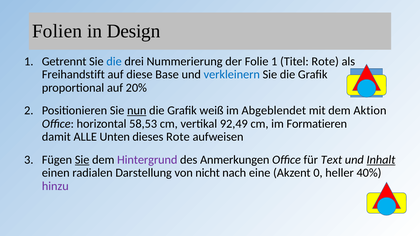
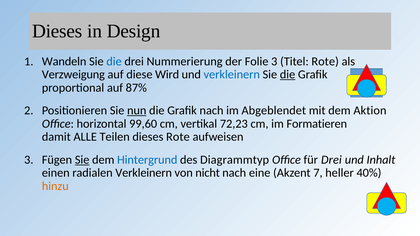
Folien at (57, 31): Folien -> Dieses
Getrennt: Getrennt -> Wandeln
Folie 1: 1 -> 3
Freihandstift: Freihandstift -> Verzweigung
Base: Base -> Wird
die at (288, 75) underline: none -> present
20%: 20% -> 87%
Grafik weiß: weiß -> nach
58,53: 58,53 -> 99,60
92,49: 92,49 -> 72,23
Unten: Unten -> Teilen
Hintergrund colour: purple -> blue
Anmerkungen: Anmerkungen -> Diagrammtyp
für Text: Text -> Drei
Inhalt underline: present -> none
radialen Darstellung: Darstellung -> Verkleinern
0: 0 -> 7
hinzu colour: purple -> orange
